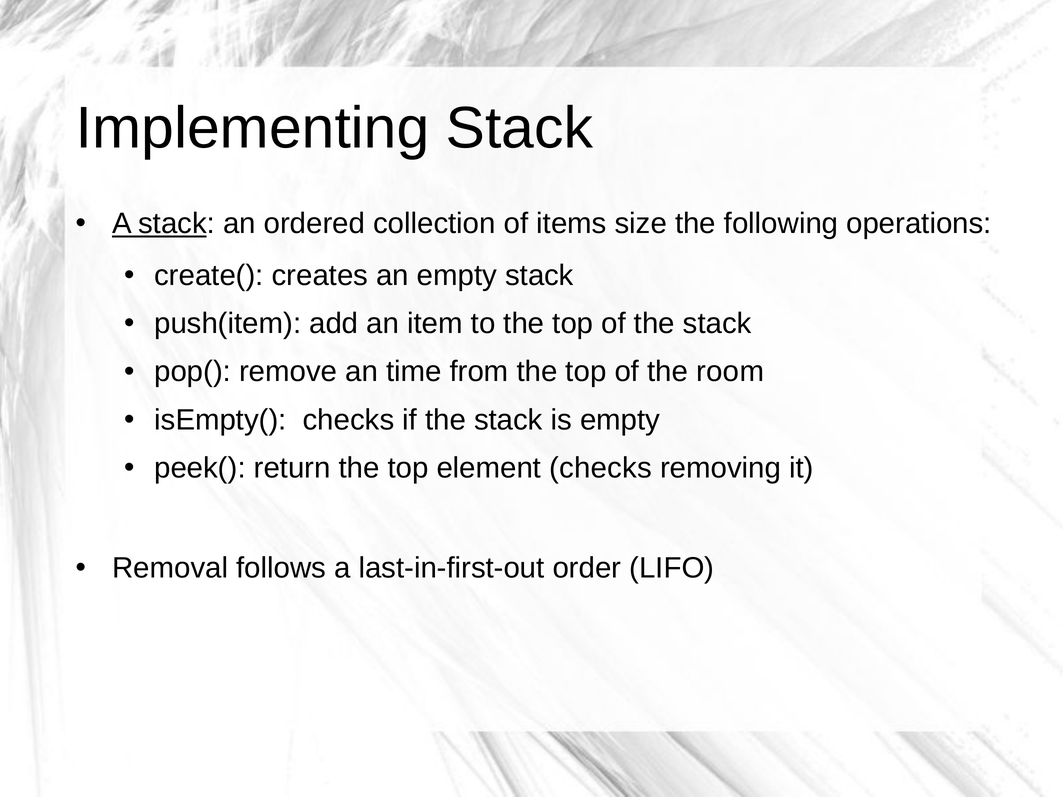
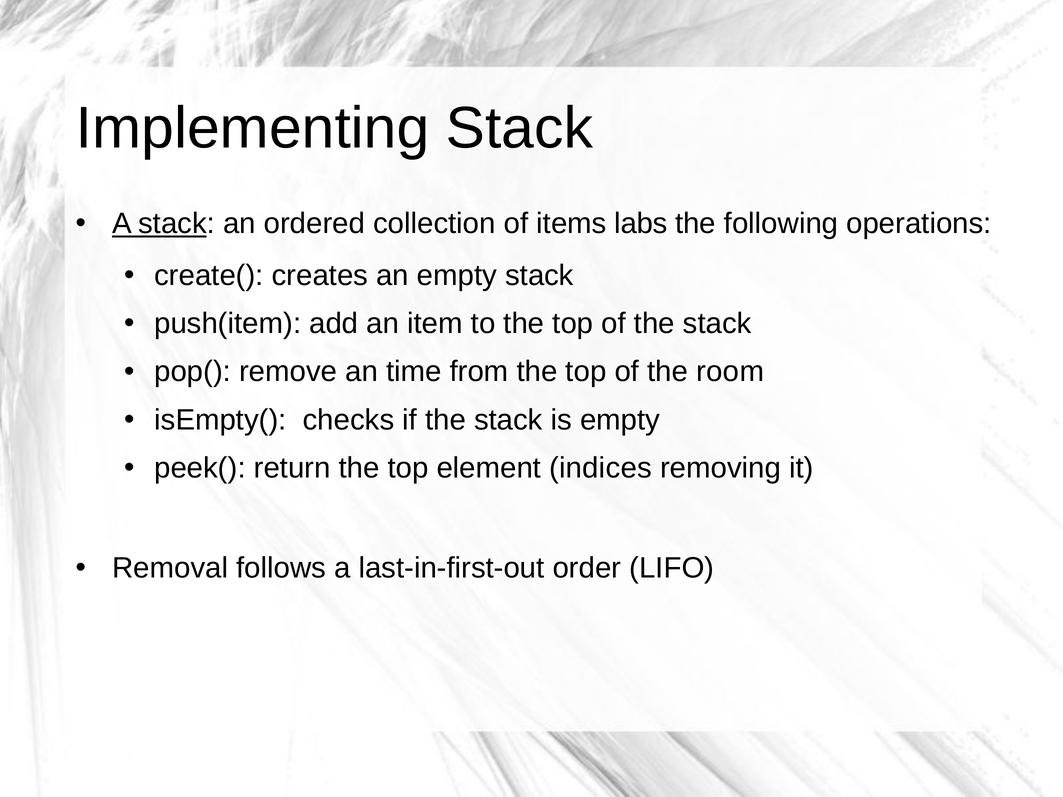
size: size -> labs
element checks: checks -> indices
